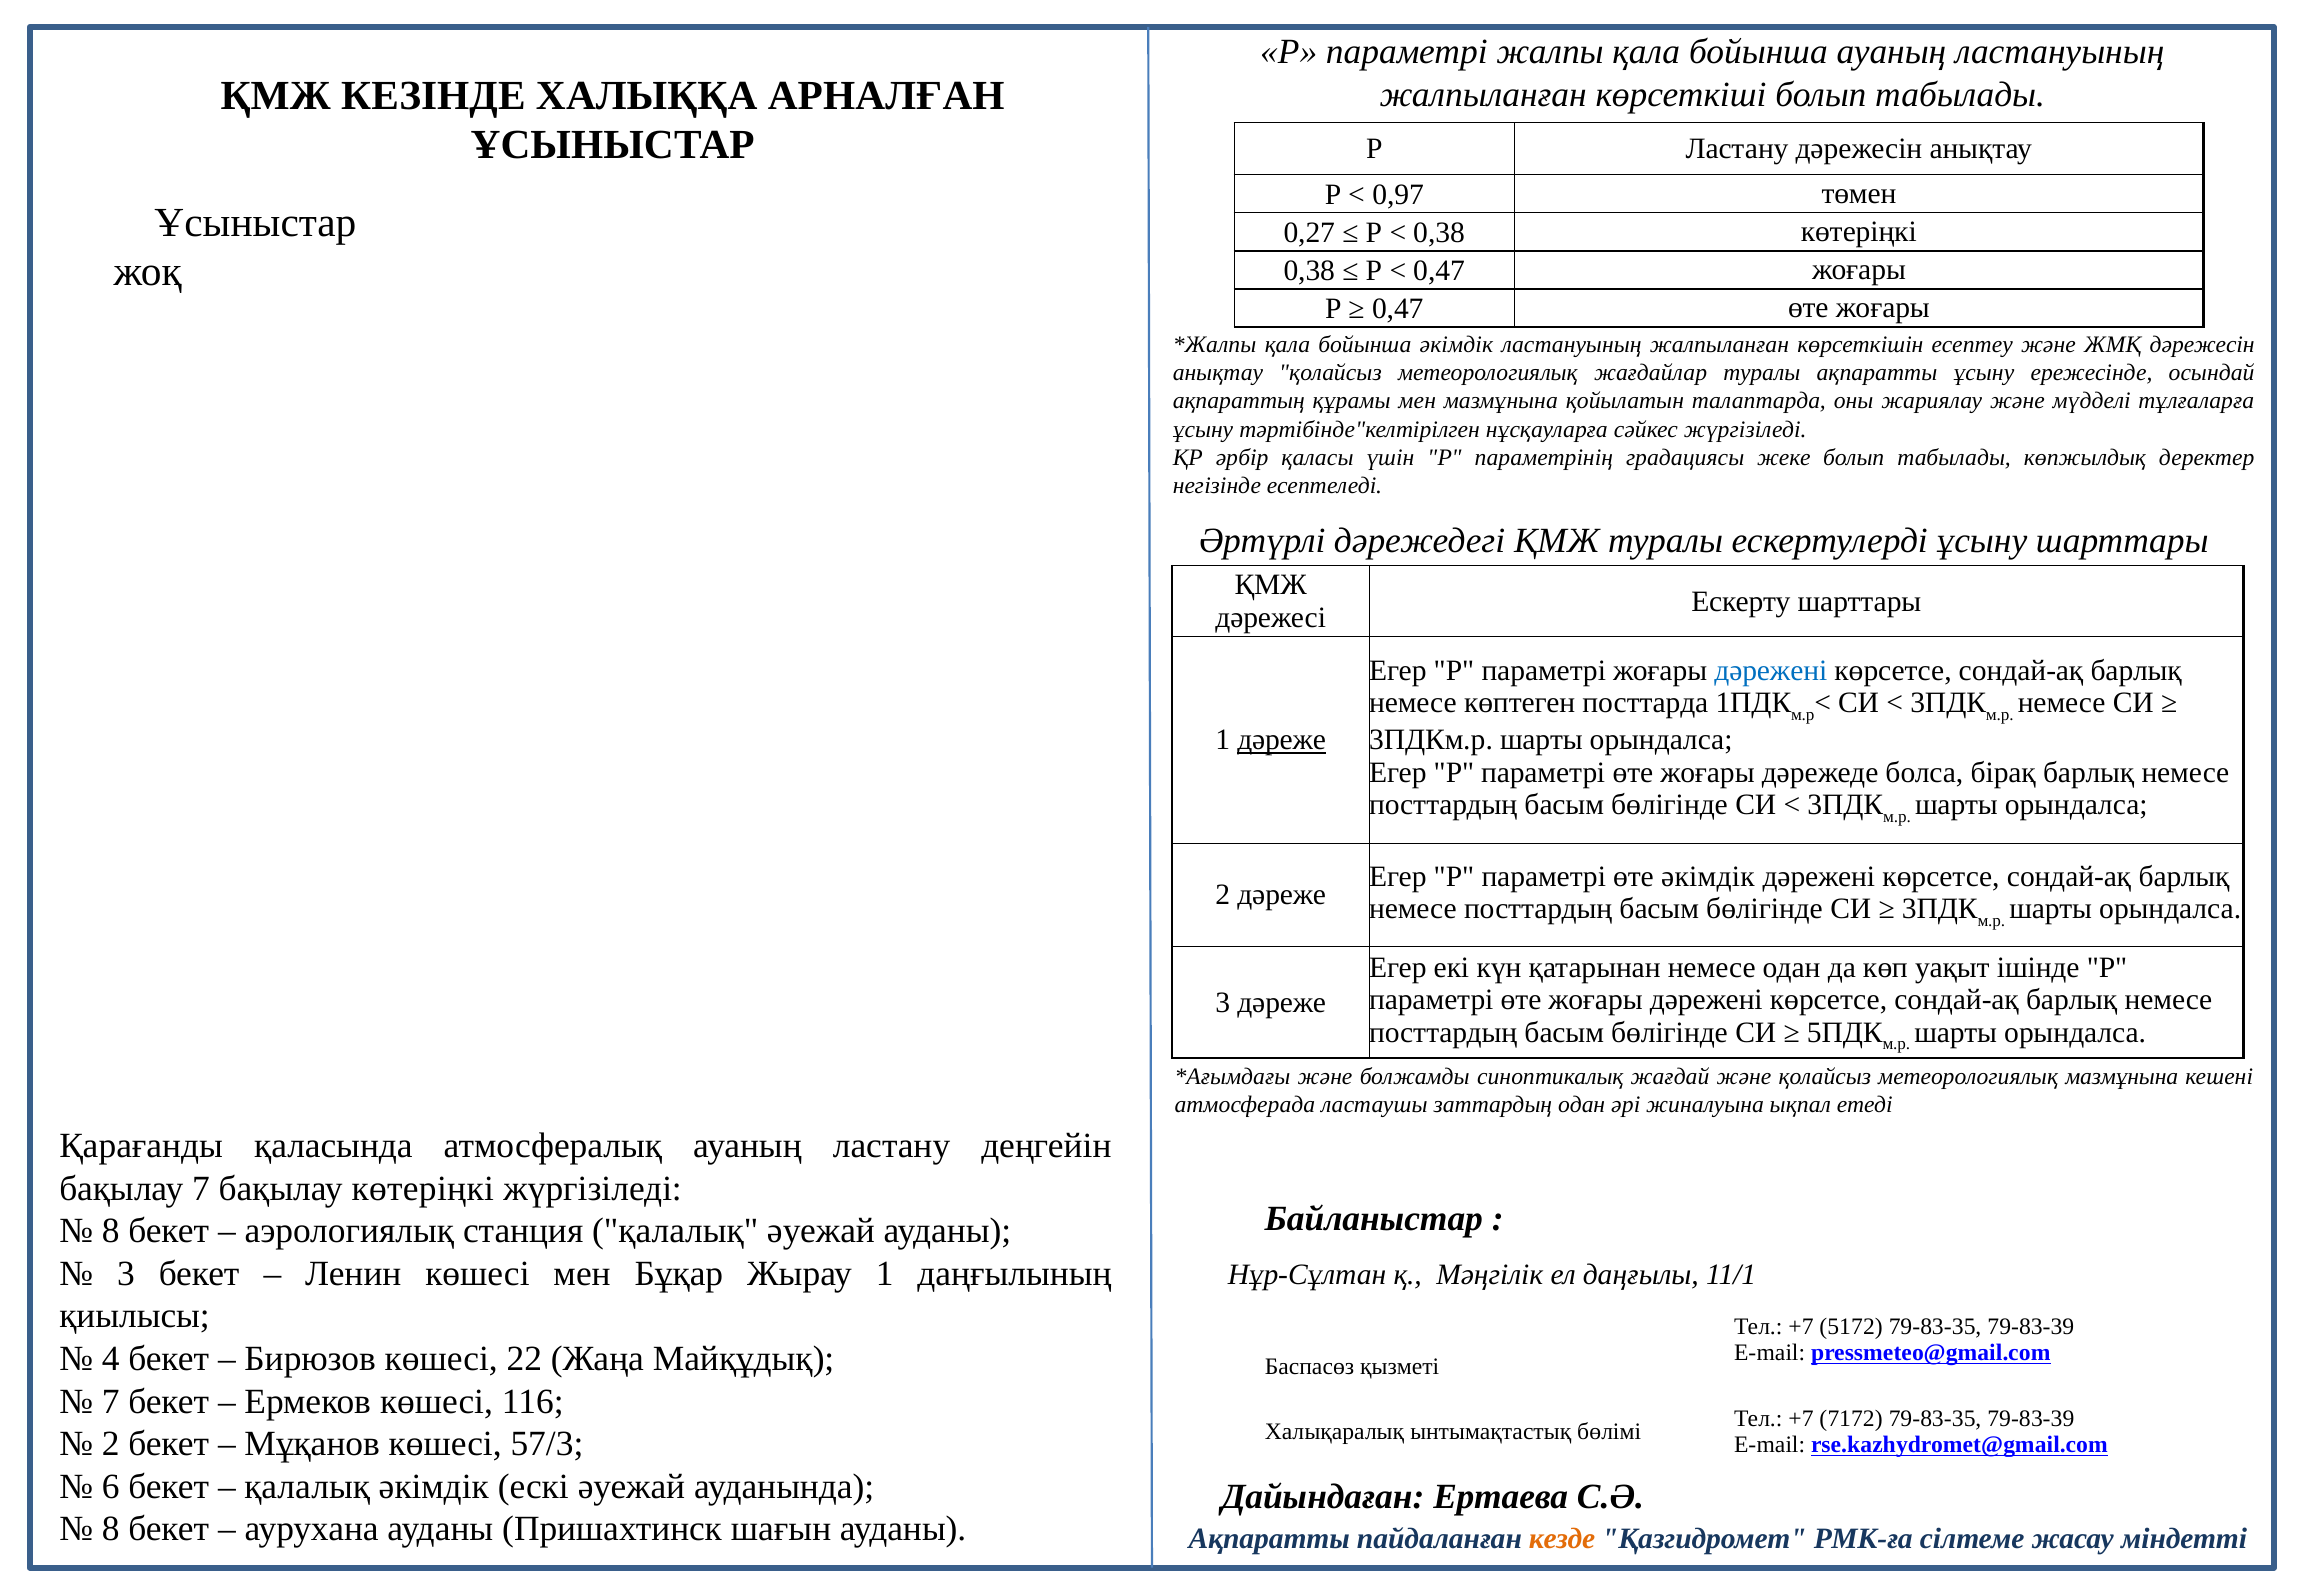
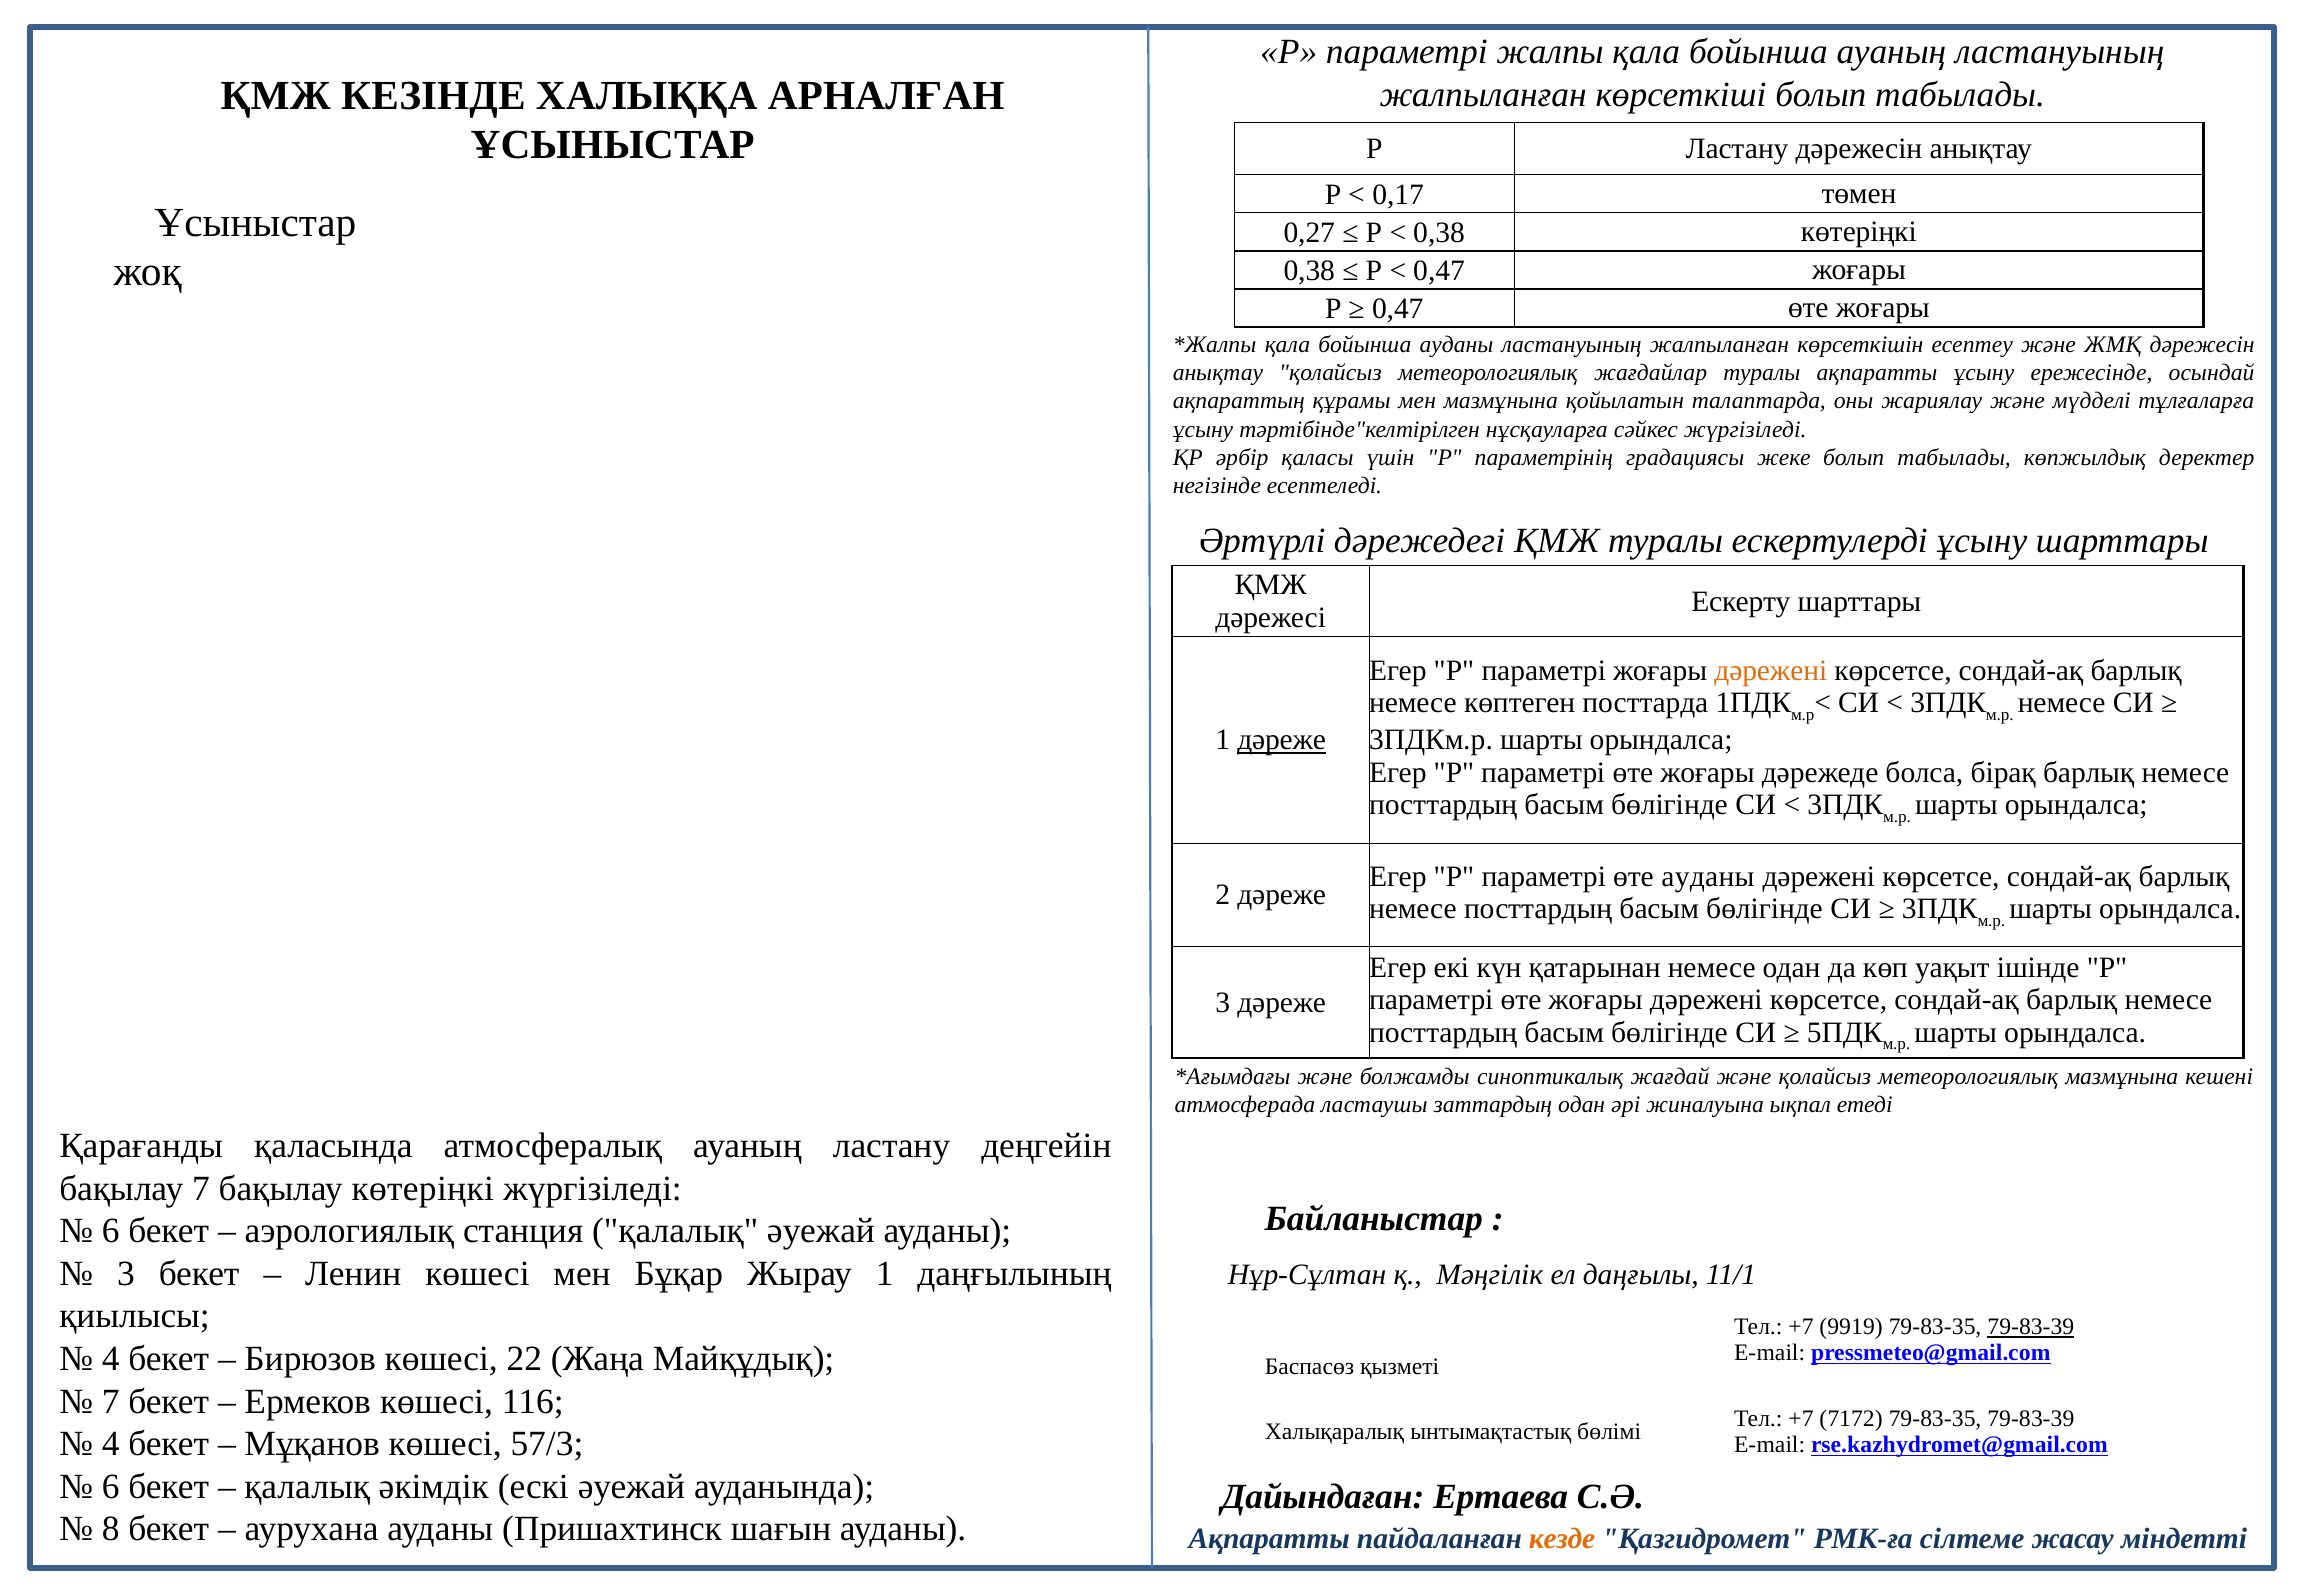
0,97: 0,97 -> 0,17
бойынша әкімдік: әкімдік -> ауданы
дәрежені at (1771, 670) colour: blue -> orange
өте әкімдік: әкімдік -> ауданы
8 at (111, 1231): 8 -> 6
5172: 5172 -> 9919
79-83-39 at (2031, 1327) underline: none -> present
2 at (111, 1444): 2 -> 4
